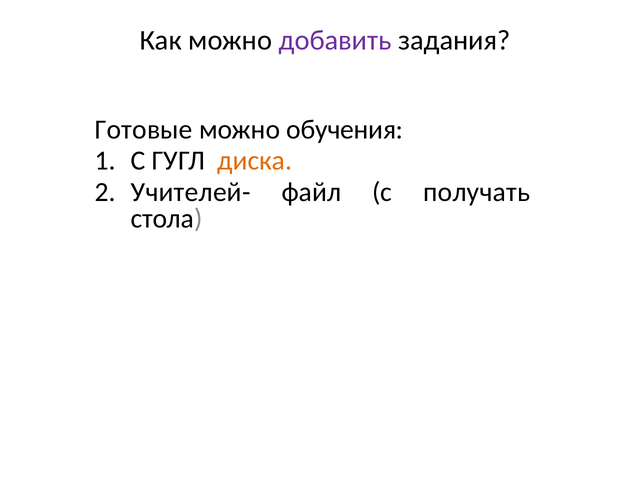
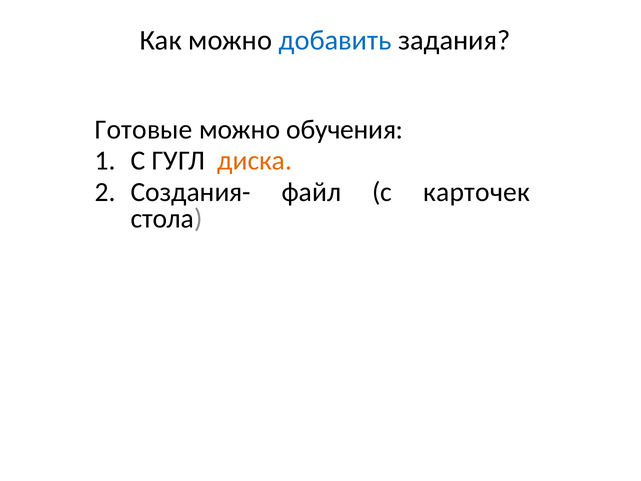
добавить colour: purple -> blue
Учителей-: Учителей- -> Создания-
получать: получать -> карточек
